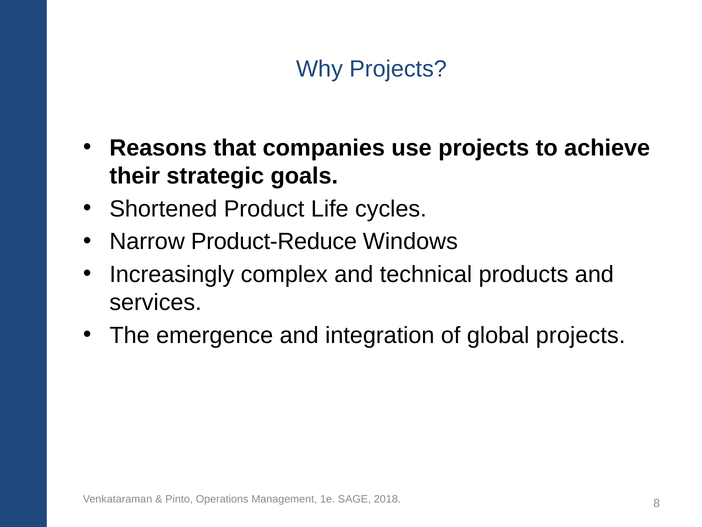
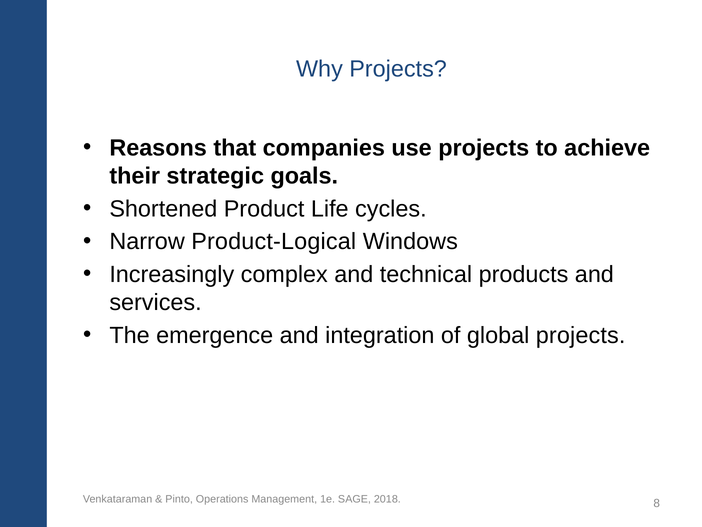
Product-Reduce: Product-Reduce -> Product-Logical
